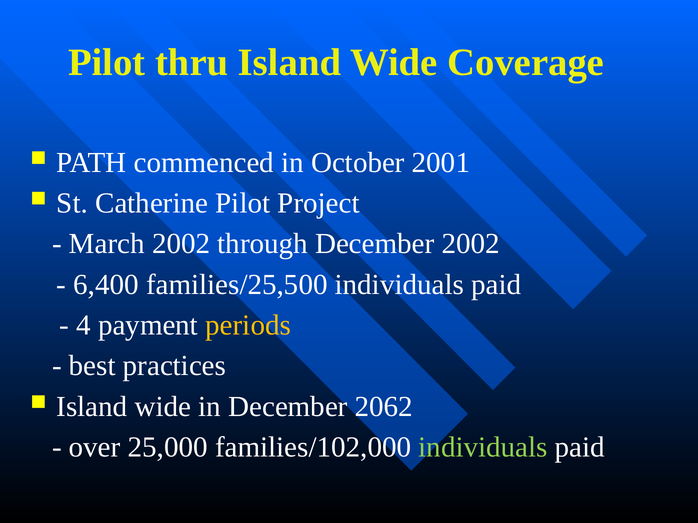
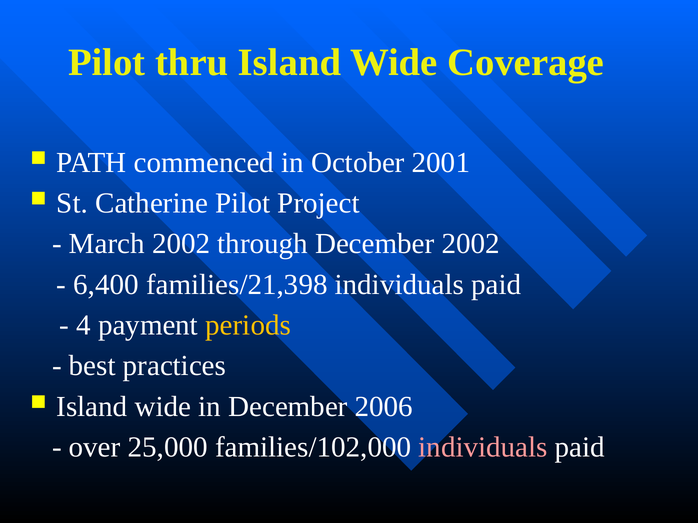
families/25,500: families/25,500 -> families/21,398
2062: 2062 -> 2006
individuals at (483, 448) colour: light green -> pink
